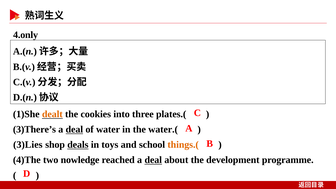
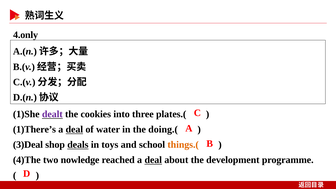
dealt colour: orange -> purple
3)There’s: 3)There’s -> 1)There’s
water.(: water.( -> doing.(
3)Lies: 3)Lies -> 3)Deal
